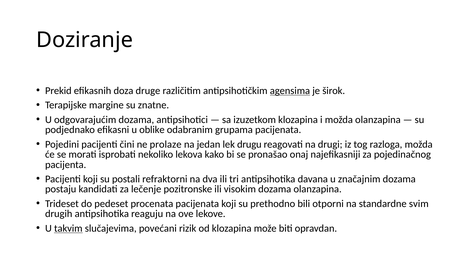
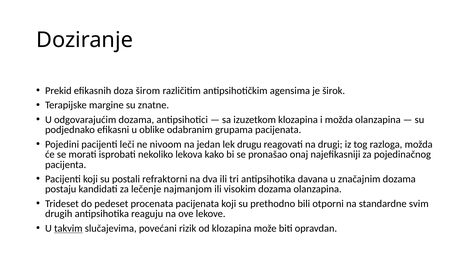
druge: druge -> širom
agensima underline: present -> none
čini: čini -> leči
prolaze: prolaze -> nivoom
pozitronske: pozitronske -> najmanjom
